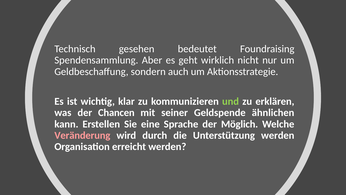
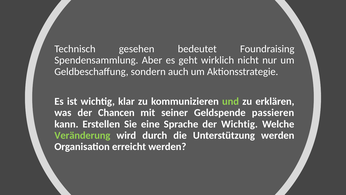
ähnlichen: ähnlichen -> passieren
der Möglich: Möglich -> Wichtig
Veränderung colour: pink -> light green
